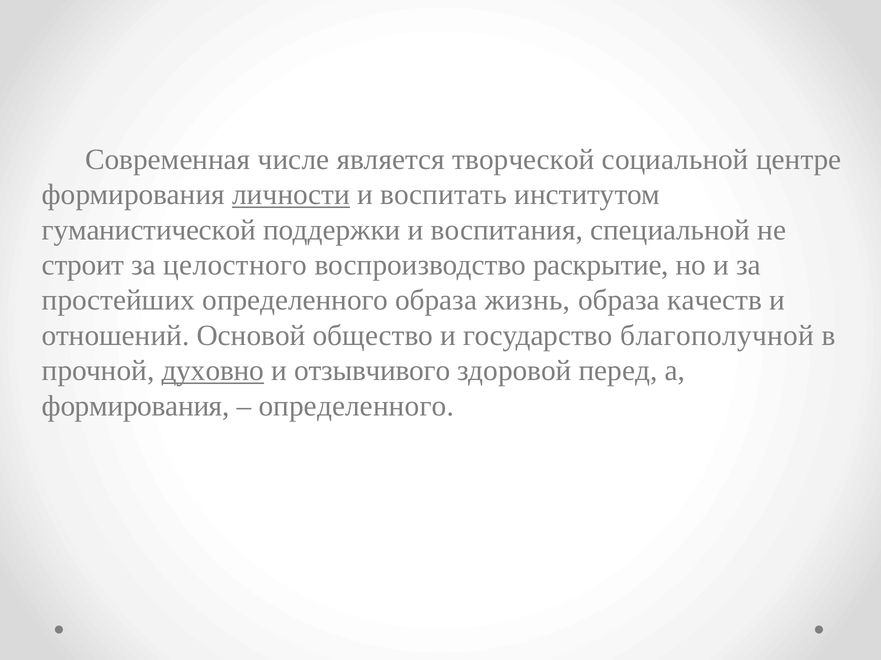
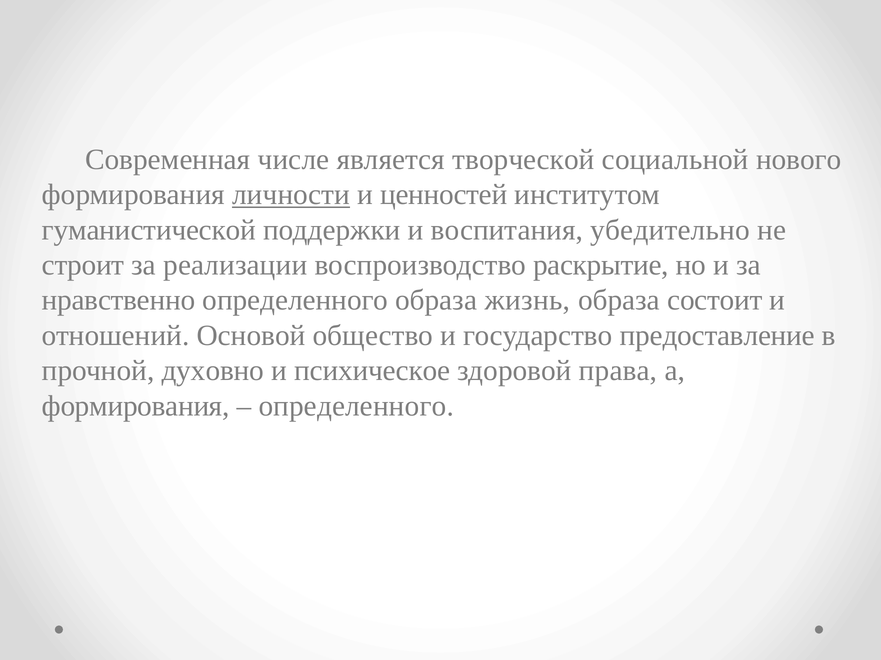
центре: центре -> нового
воспитать: воспитать -> ценностей
специальной: специальной -> убедительно
целостного: целостного -> реализации
простейших: простейших -> нравственно
качеств: качеств -> состоит
благополучной: благополучной -> предоставление
духовно underline: present -> none
отзывчивого: отзывчивого -> психическое
перед: перед -> права
